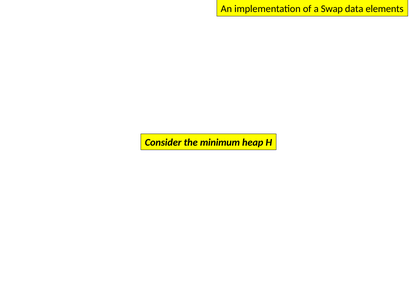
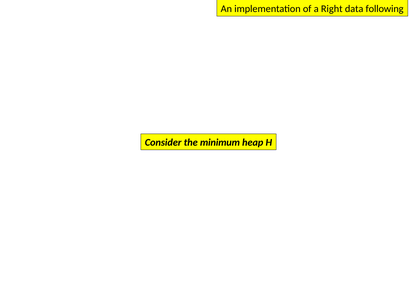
Swap: Swap -> Right
elements: elements -> following
